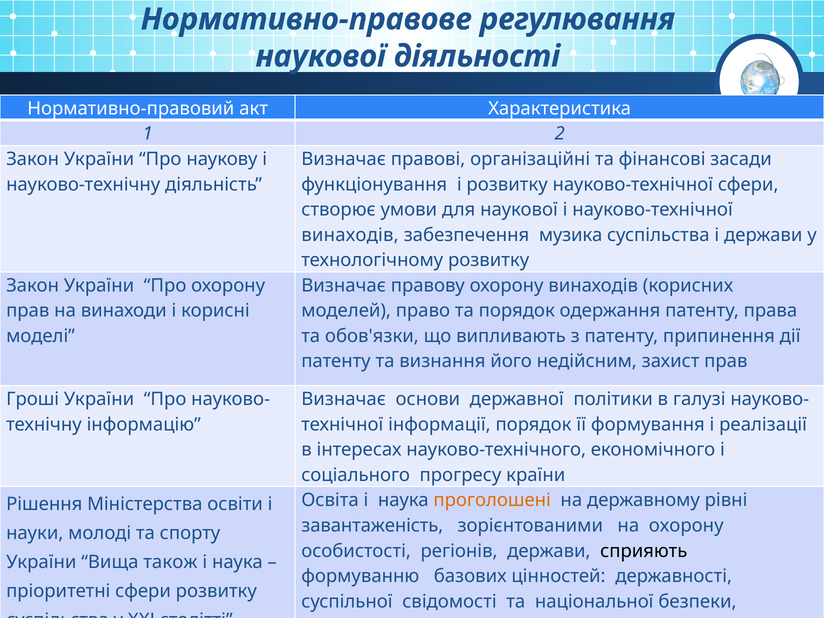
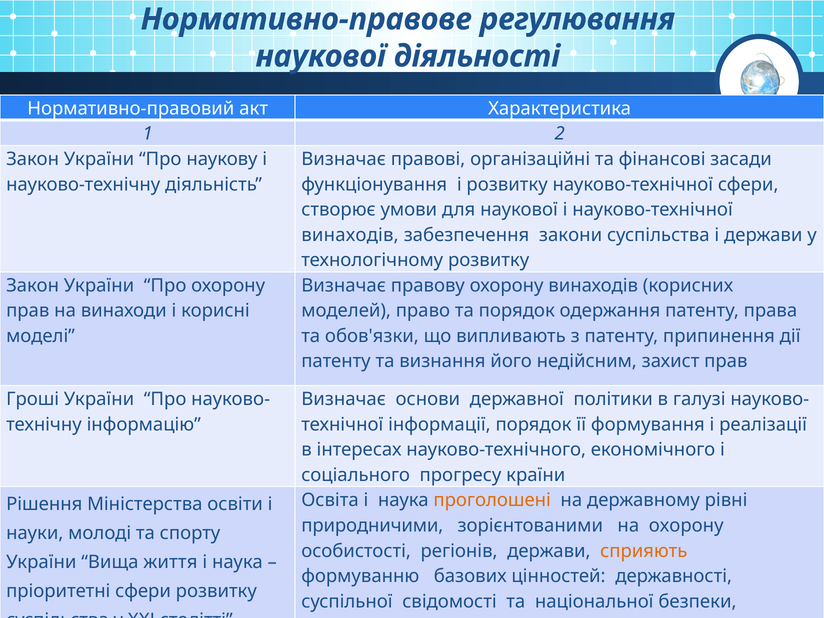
музика: музика -> закони
завантаженість: завантаженість -> природничими
сприяють colour: black -> orange
також: також -> життя
